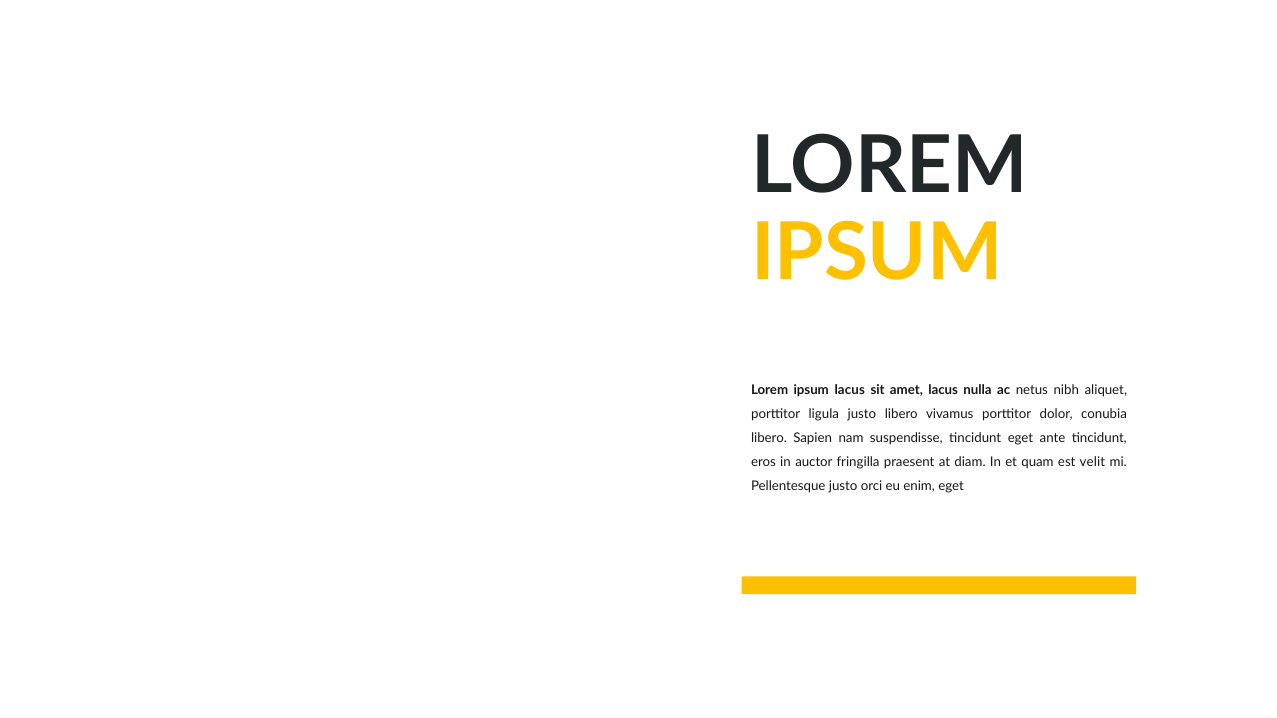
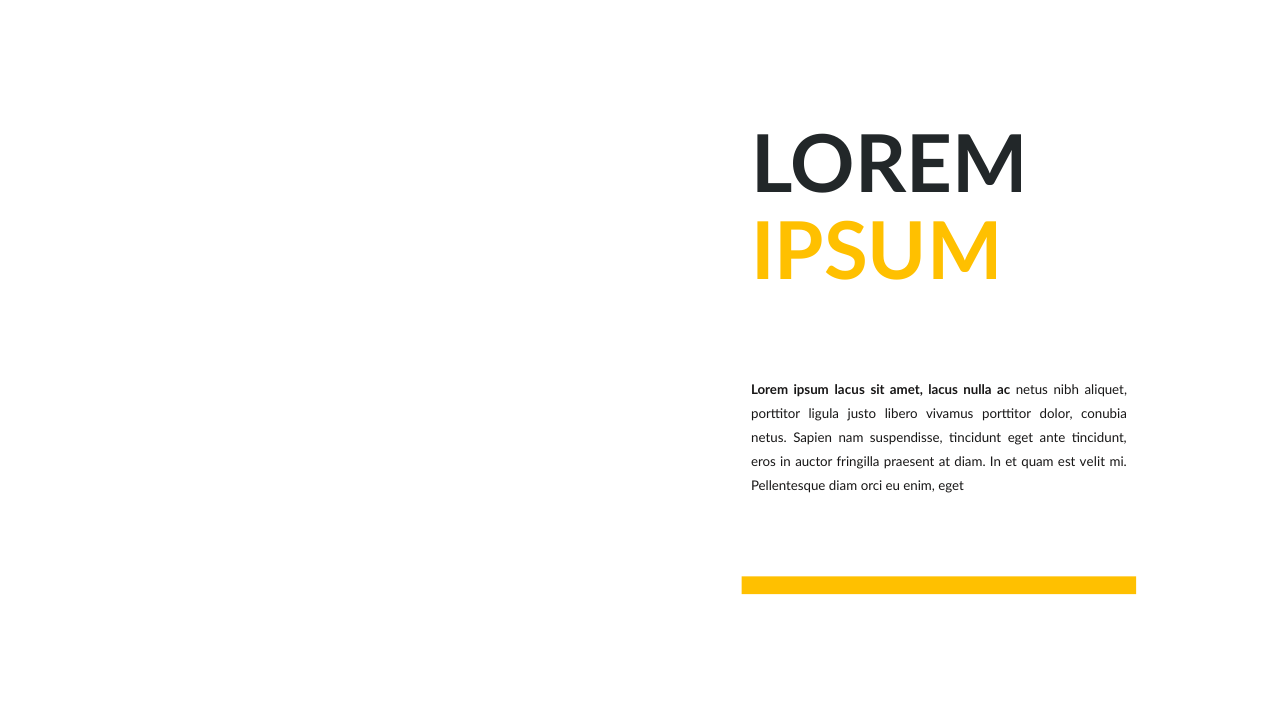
libero at (769, 438): libero -> netus
Pellentesque justo: justo -> diam
